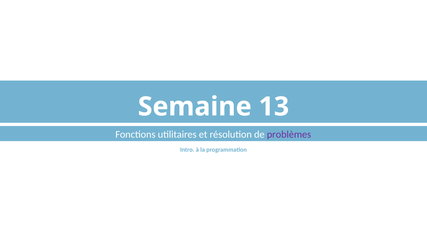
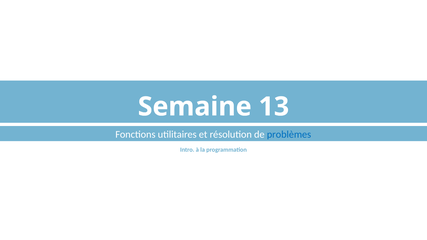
problèmes colour: purple -> blue
